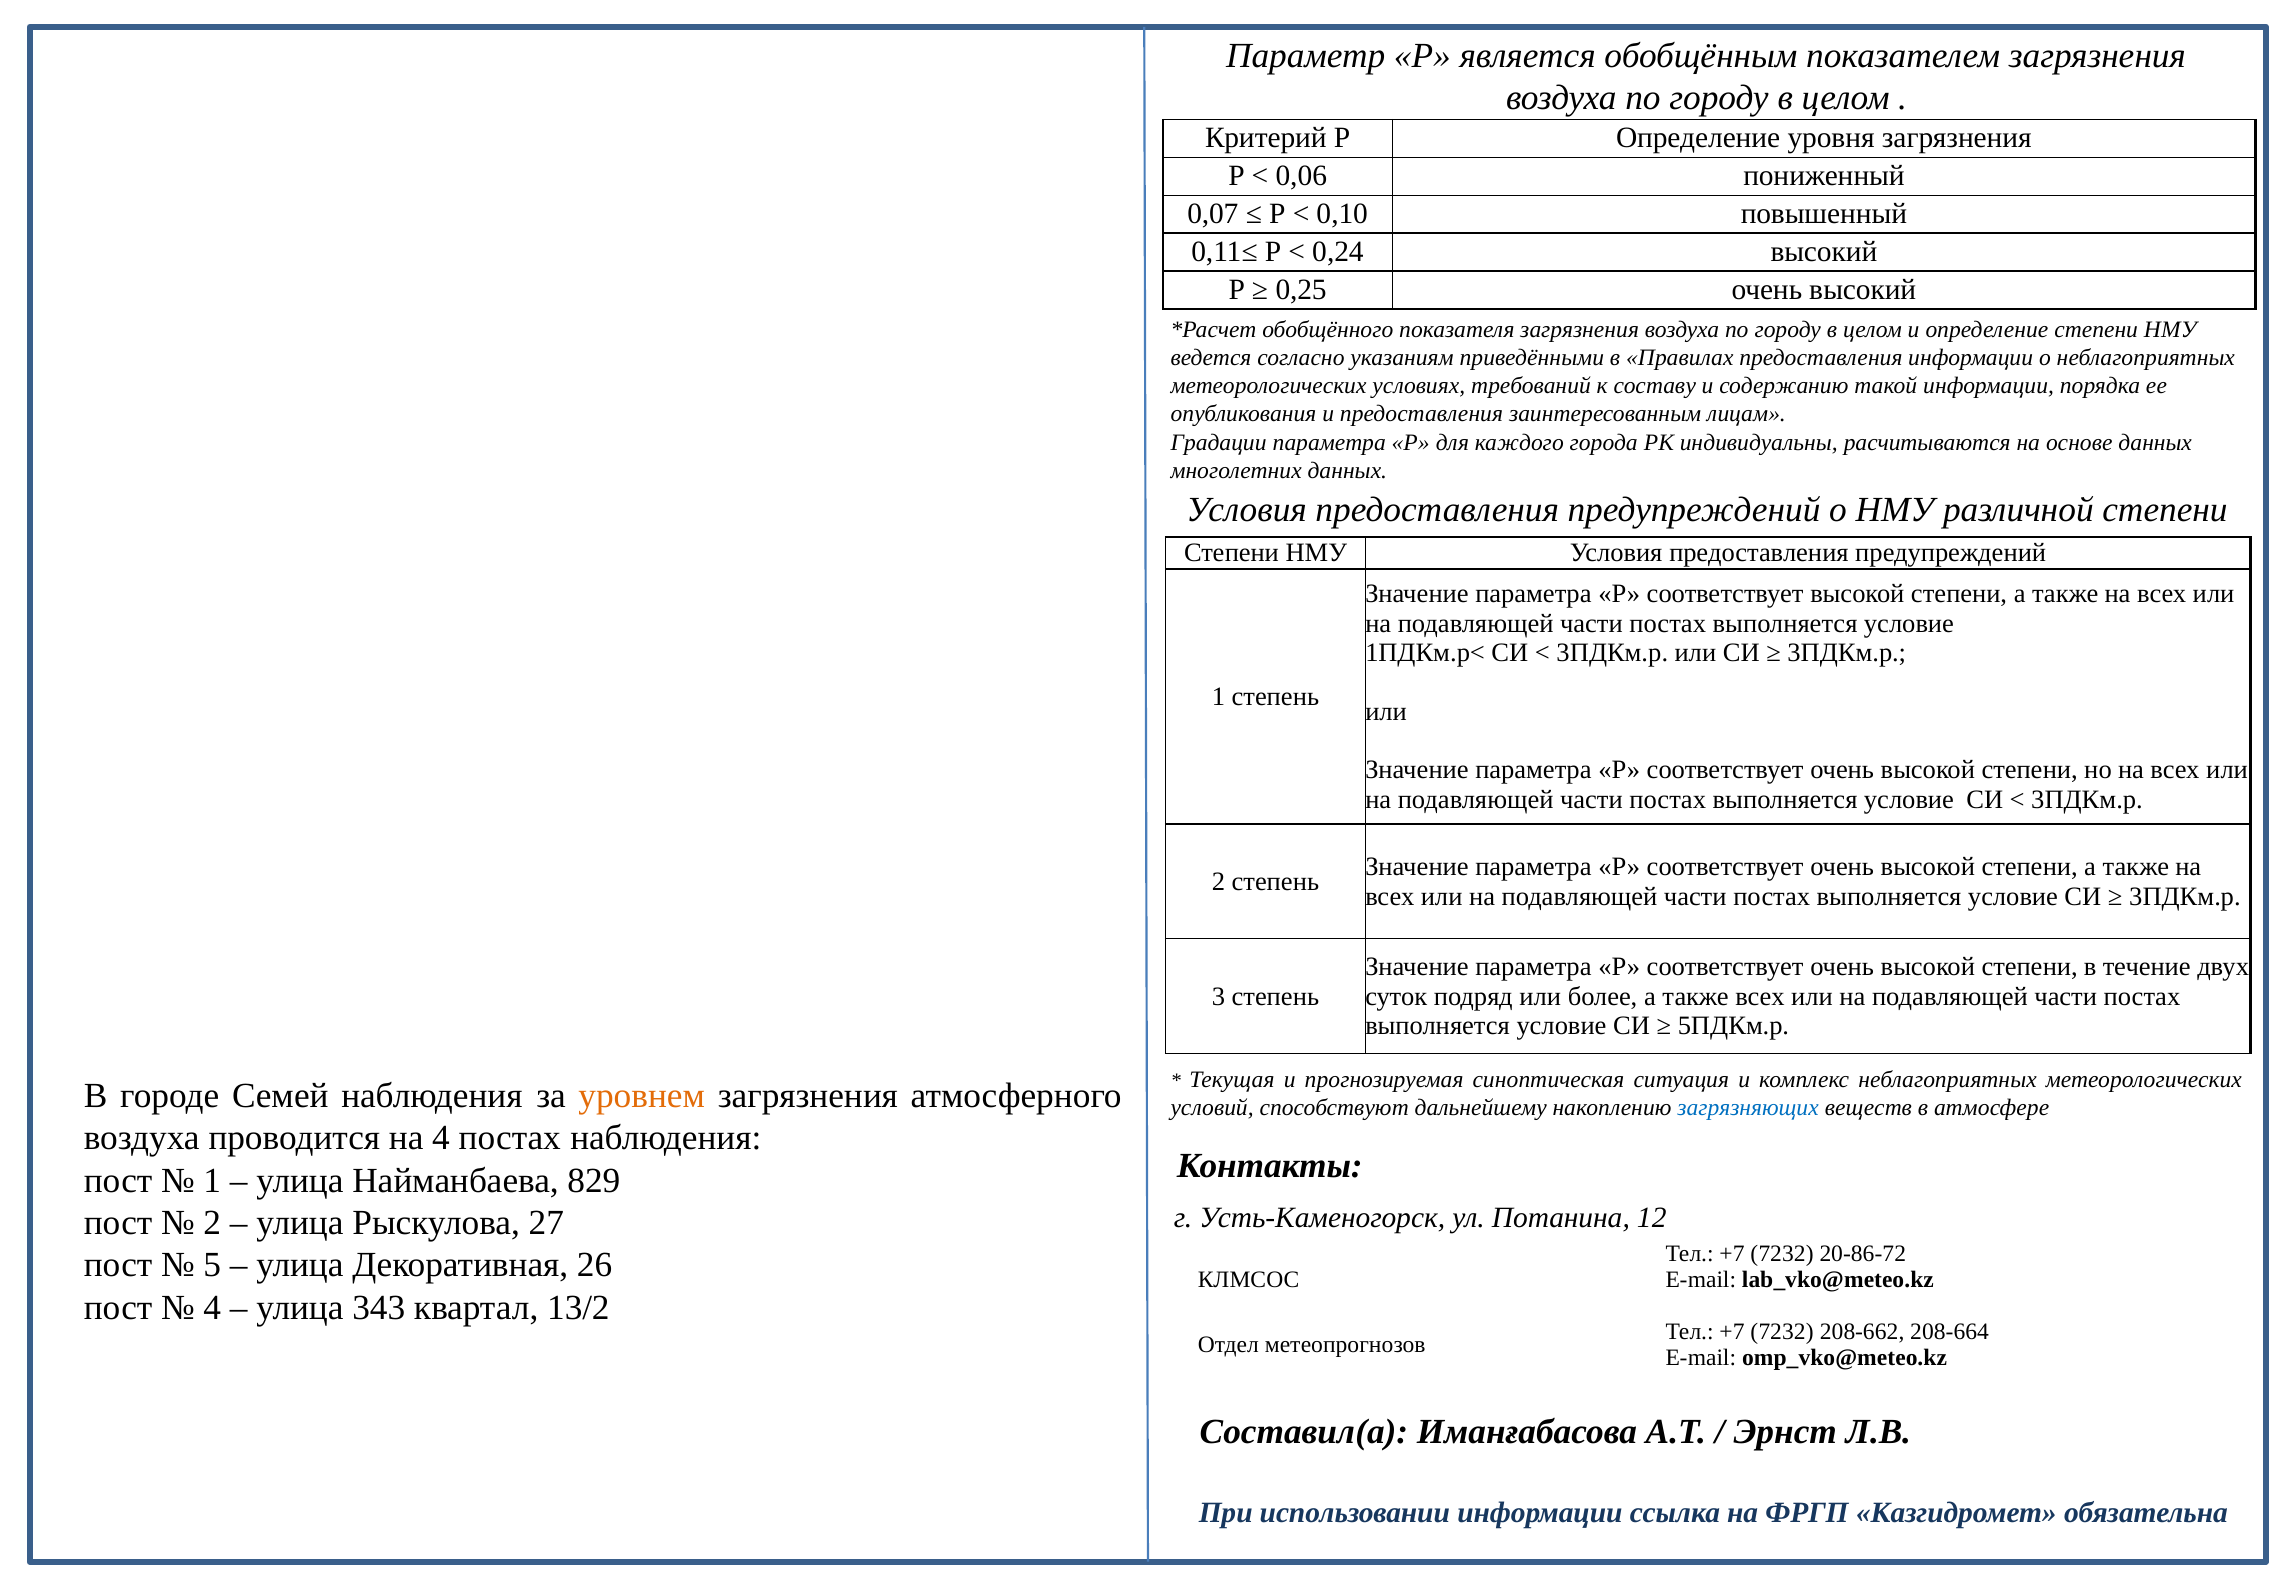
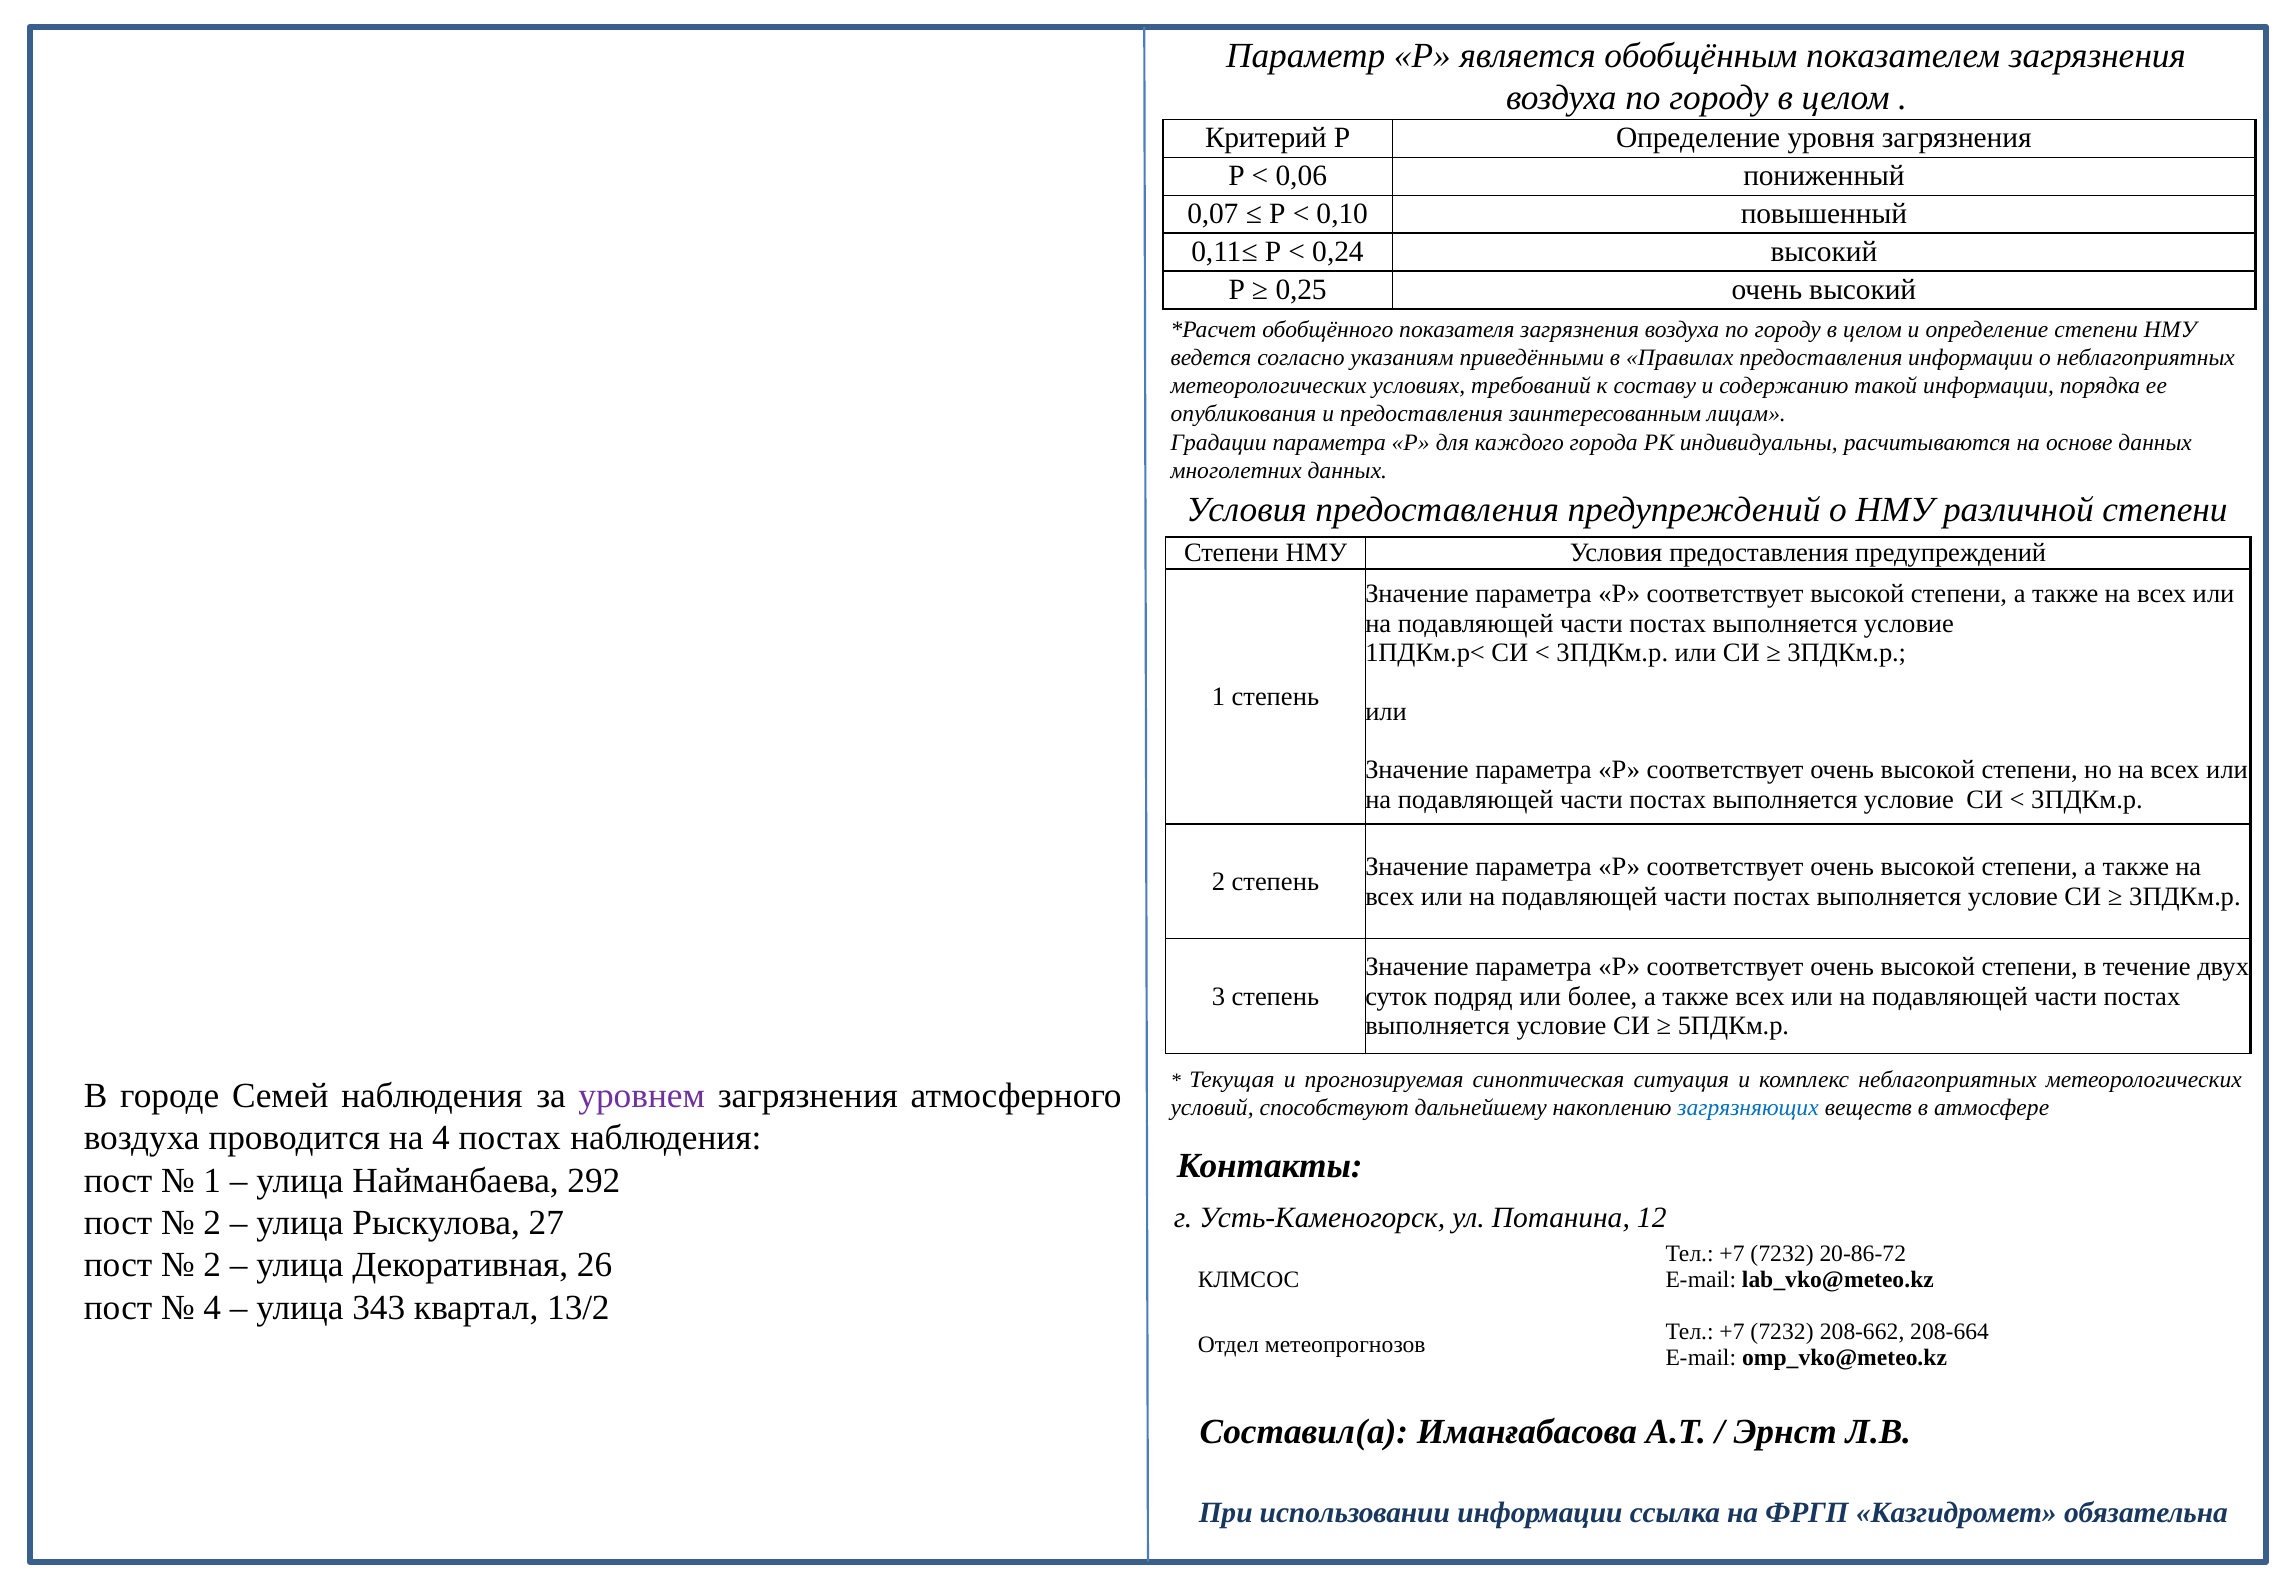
уровнем colour: orange -> purple
829: 829 -> 292
5 at (212, 1266): 5 -> 2
